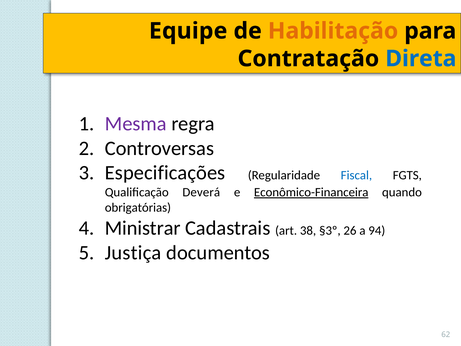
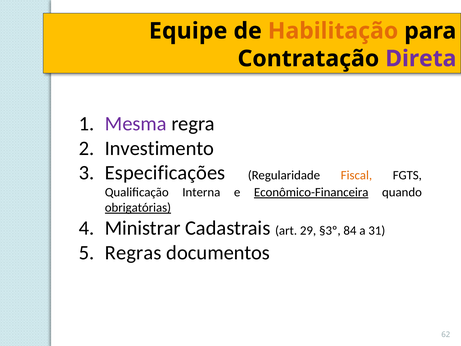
Direta colour: blue -> purple
Controversas: Controversas -> Investimento
Fiscal colour: blue -> orange
Deverá: Deverá -> Interna
obrigatórias underline: none -> present
38: 38 -> 29
26: 26 -> 84
94: 94 -> 31
Justiça: Justiça -> Regras
